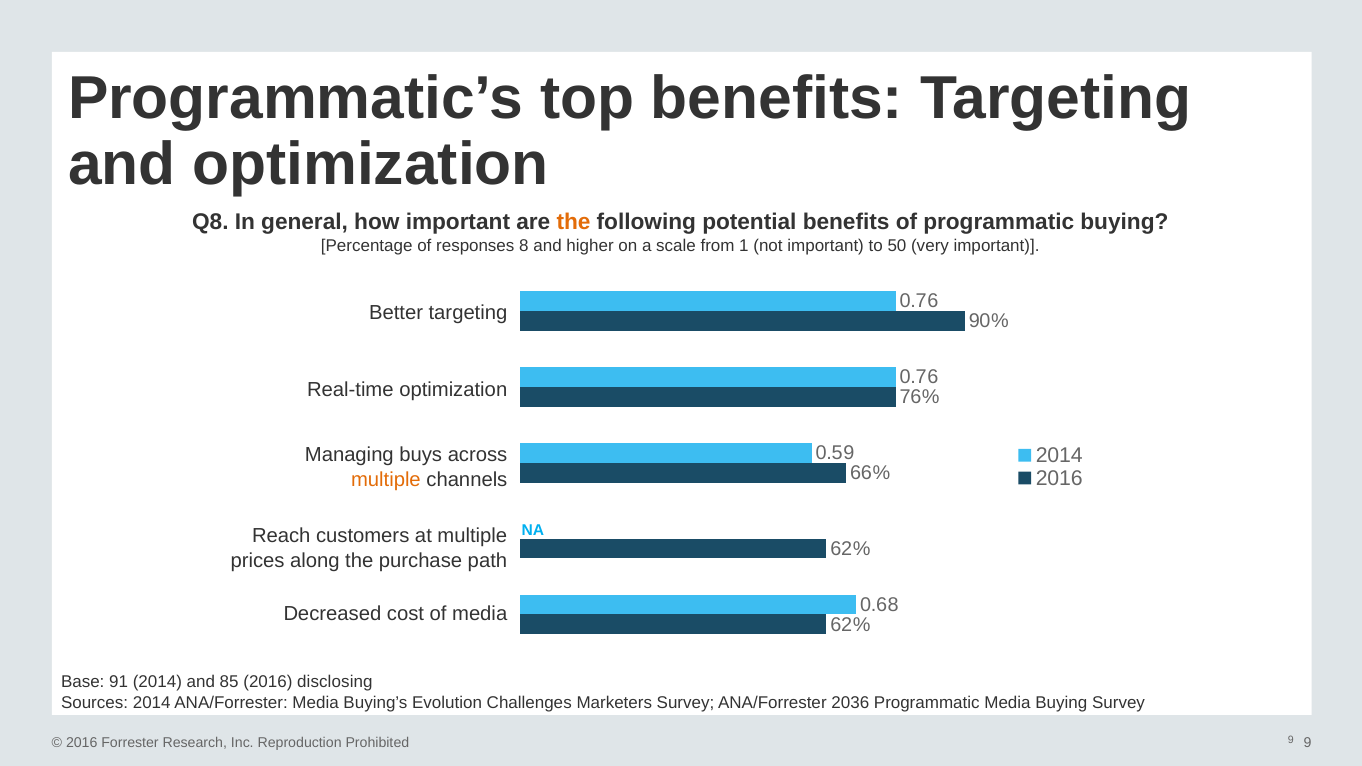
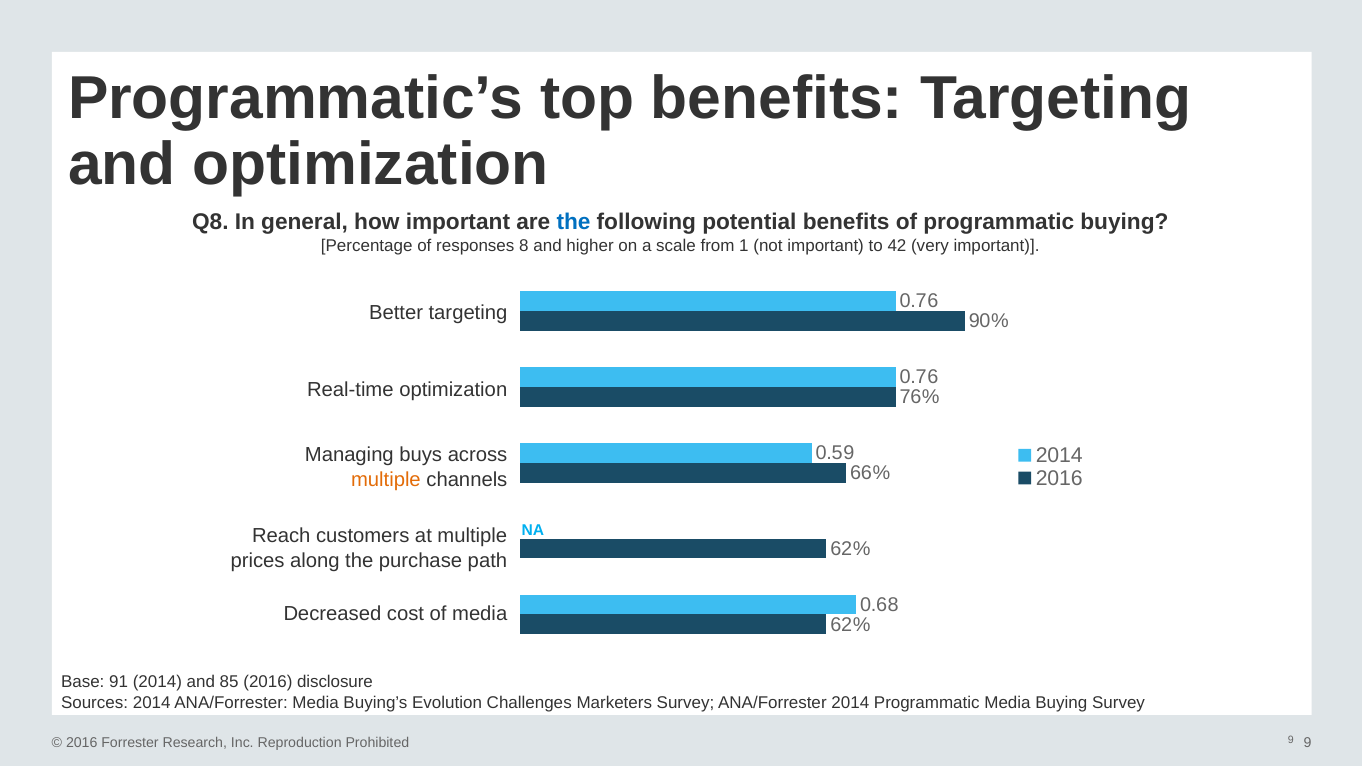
the at (574, 222) colour: orange -> blue
50: 50 -> 42
disclosing: disclosing -> disclosure
ANA/Forrester 2036: 2036 -> 2014
